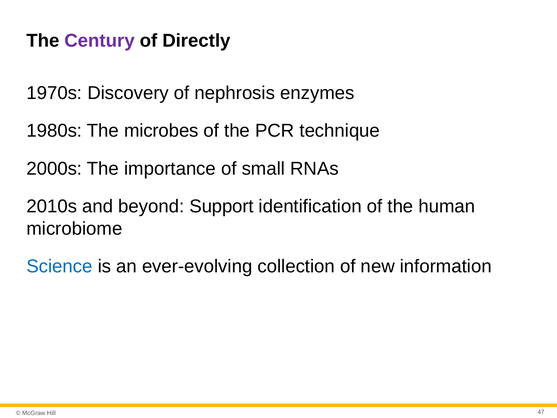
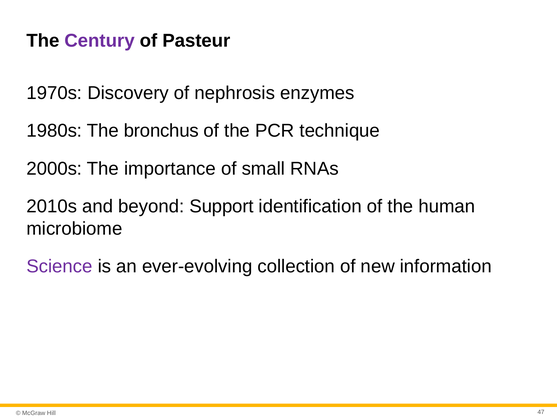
Directly: Directly -> Pasteur
microbes: microbes -> bronchus
Science colour: blue -> purple
